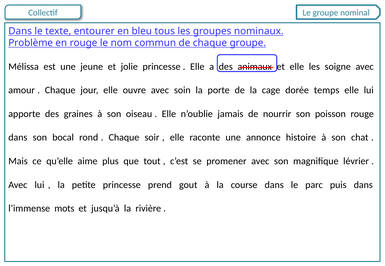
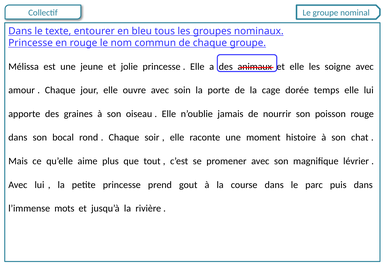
Problème at (31, 43): Problème -> Princesse
annonce: annonce -> moment
